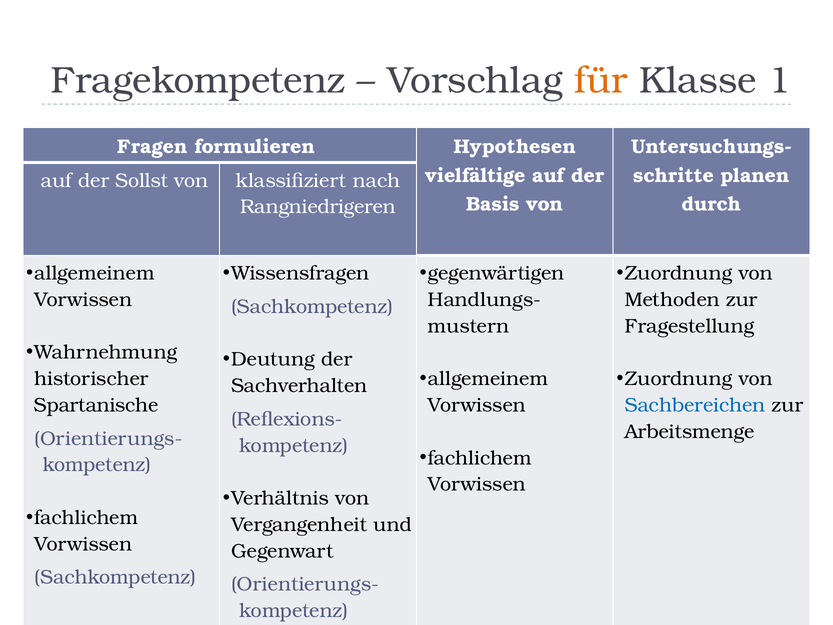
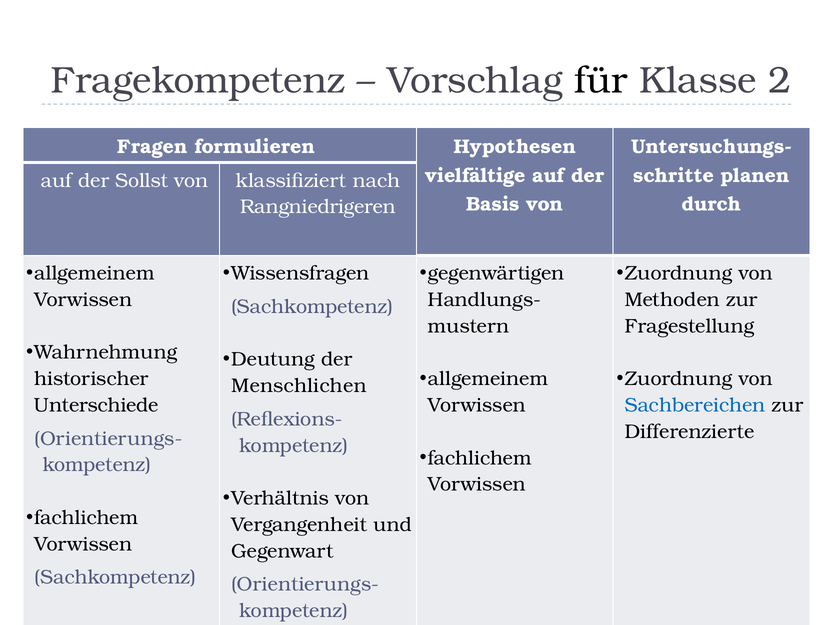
für colour: orange -> black
1: 1 -> 2
Sachverhalten: Sachverhalten -> Menschlichen
Spartanische: Spartanische -> Unterschiede
Arbeitsmenge: Arbeitsmenge -> Differenzierte
